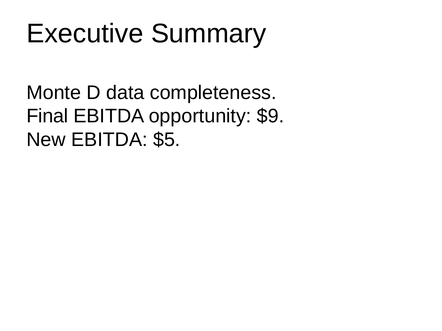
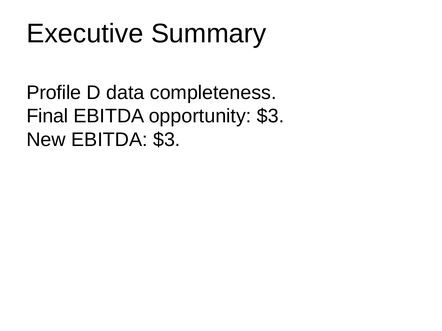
Monte: Monte -> Profile
opportunity $9: $9 -> $3
EBITDA $5: $5 -> $3
